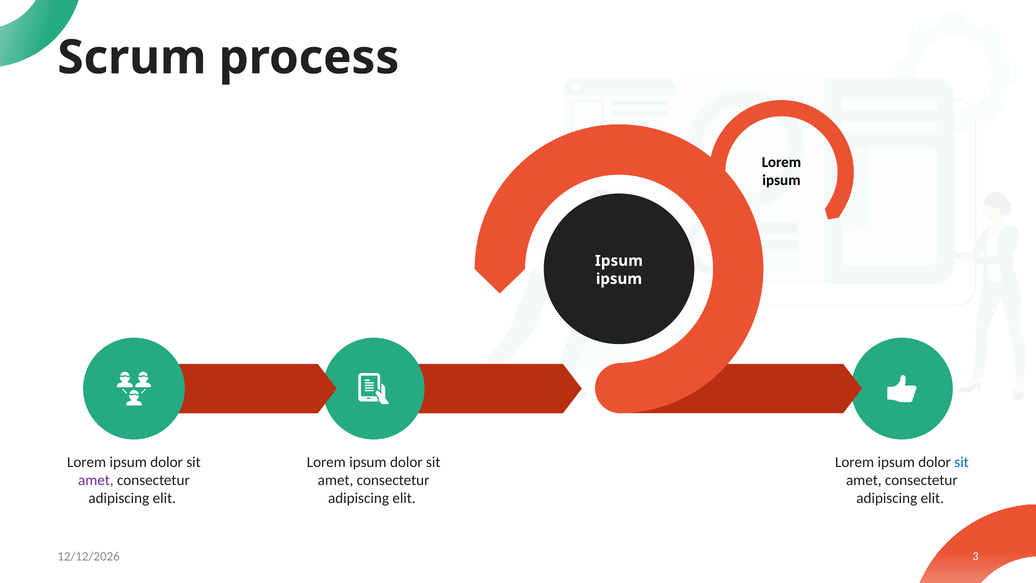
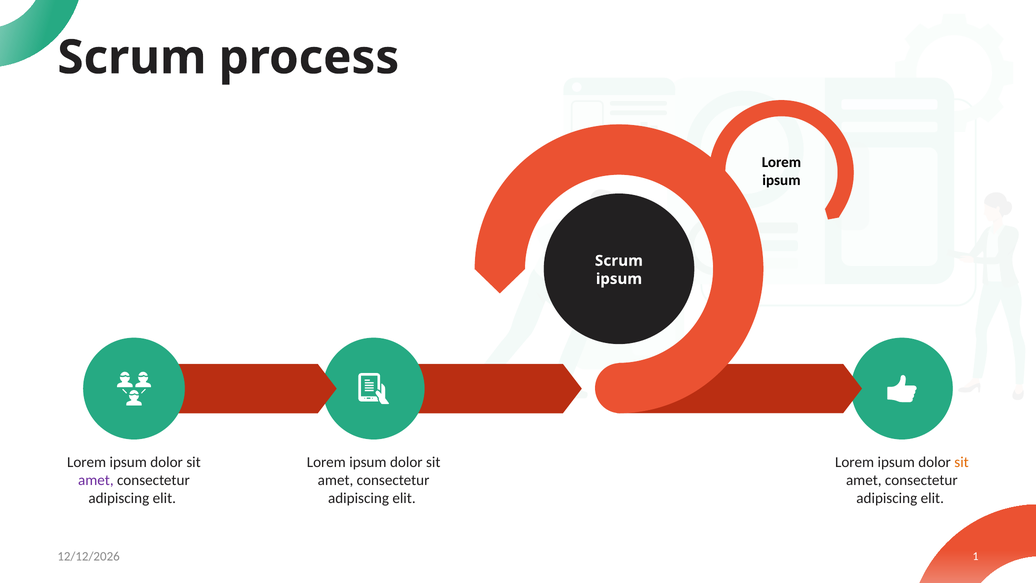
Ipsum at (619, 261): Ipsum -> Scrum
sit at (962, 462) colour: blue -> orange
3: 3 -> 1
